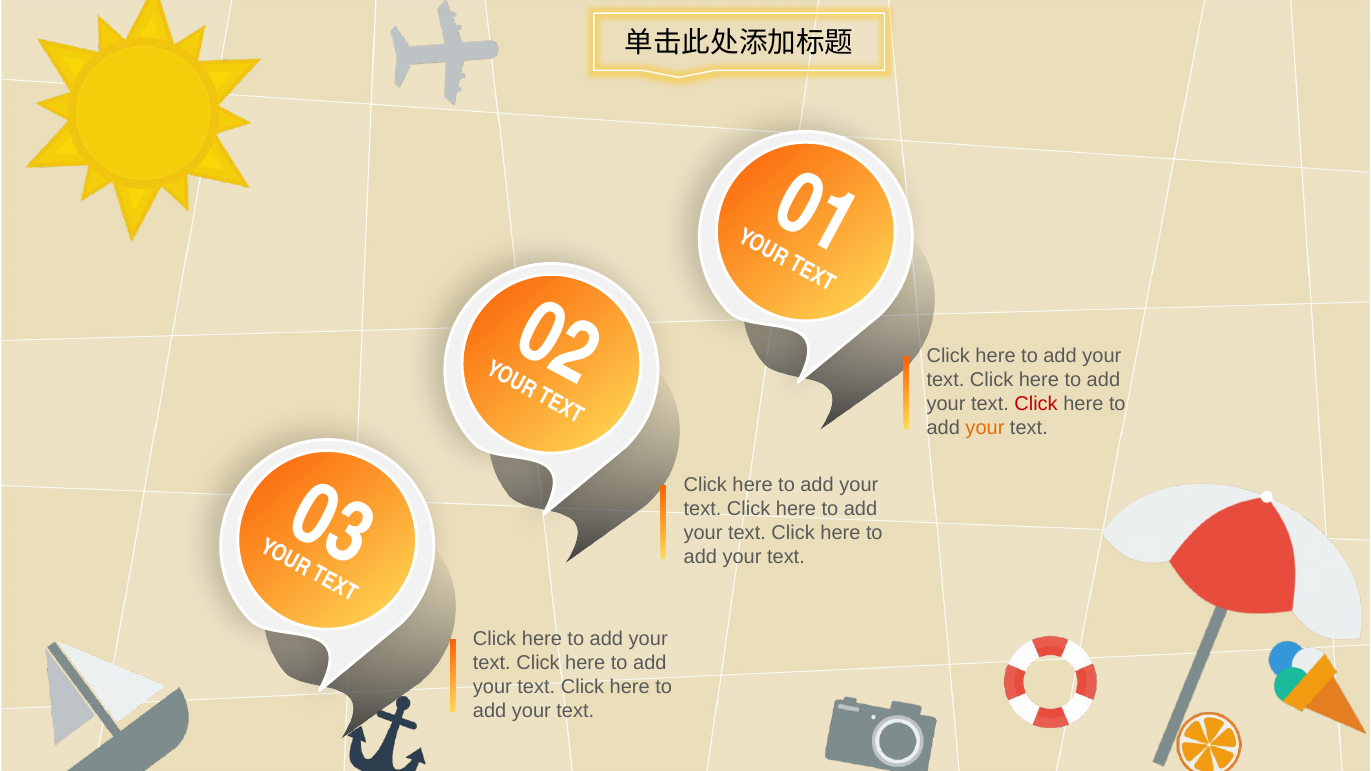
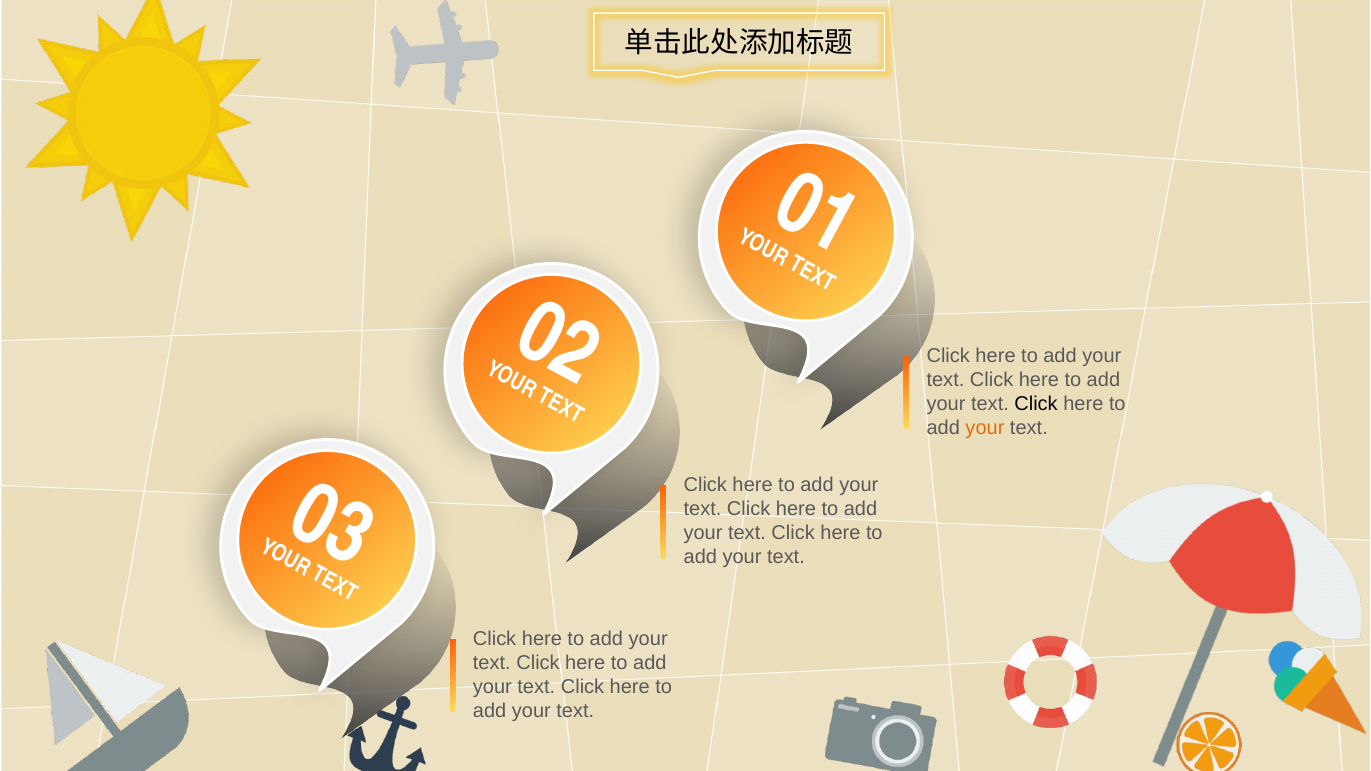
Click at (1036, 404) colour: red -> black
